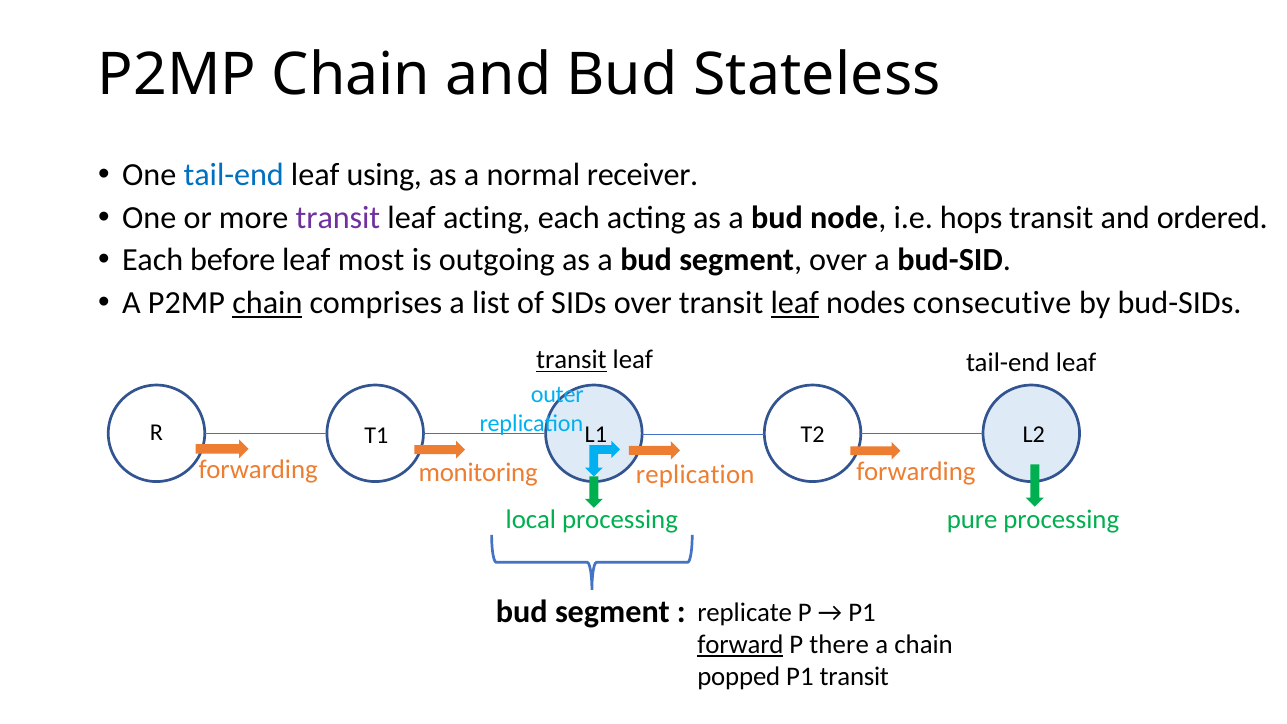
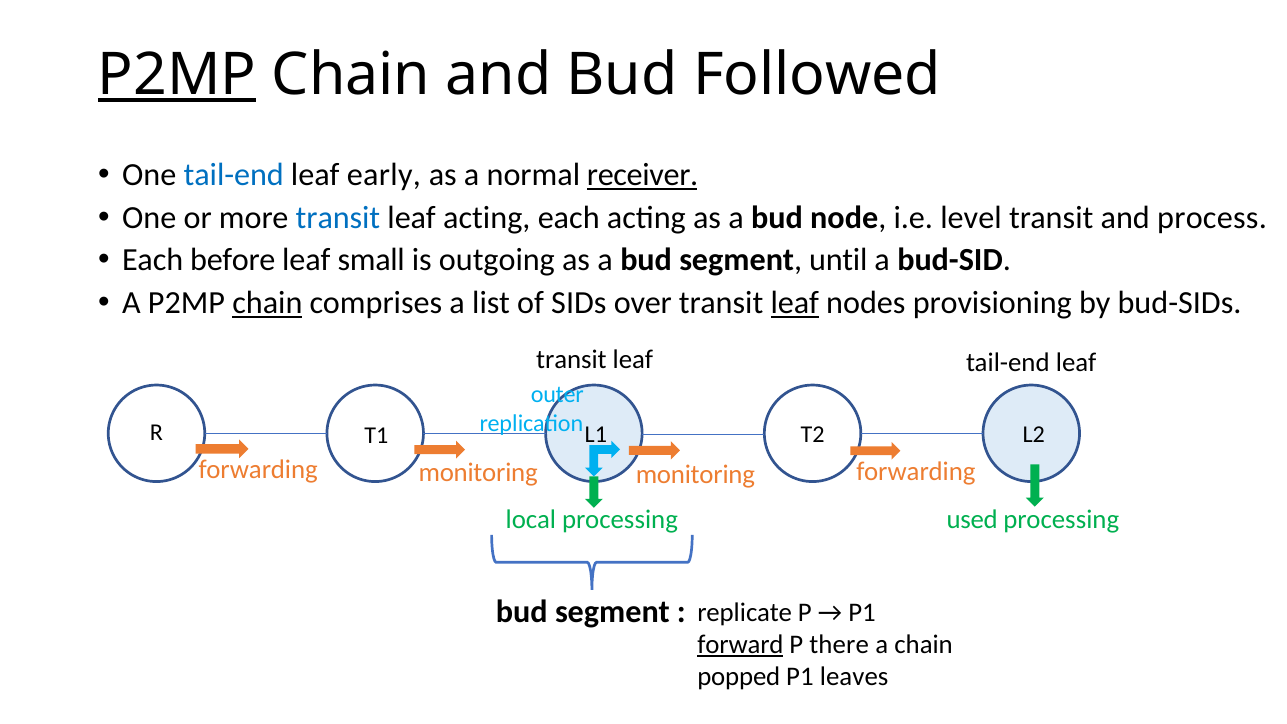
P2MP at (177, 75) underline: none -> present
Stateless: Stateless -> Followed
using: using -> early
receiver underline: none -> present
transit at (338, 218) colour: purple -> blue
hops: hops -> level
ordered: ordered -> process
most: most -> small
segment over: over -> until
consecutive: consecutive -> provisioning
transit at (571, 360) underline: present -> none
replication at (695, 475): replication -> monitoring
pure: pure -> used
P1 transit: transit -> leaves
